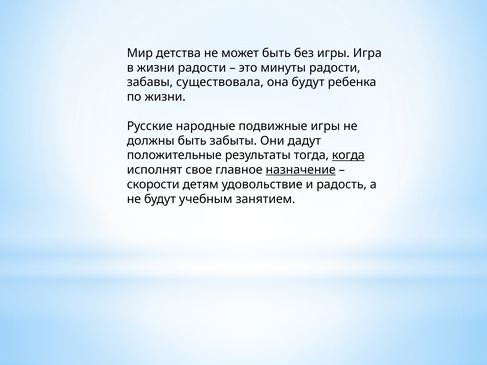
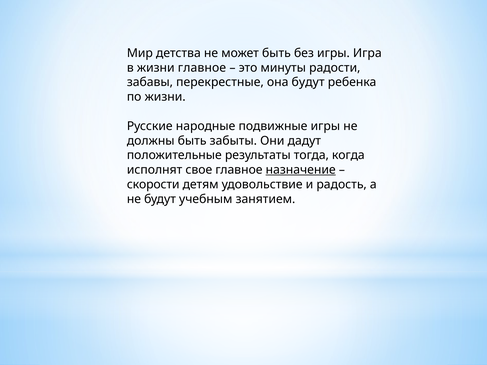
жизни радости: радости -> главное
существовала: существовала -> перекрестные
когда underline: present -> none
